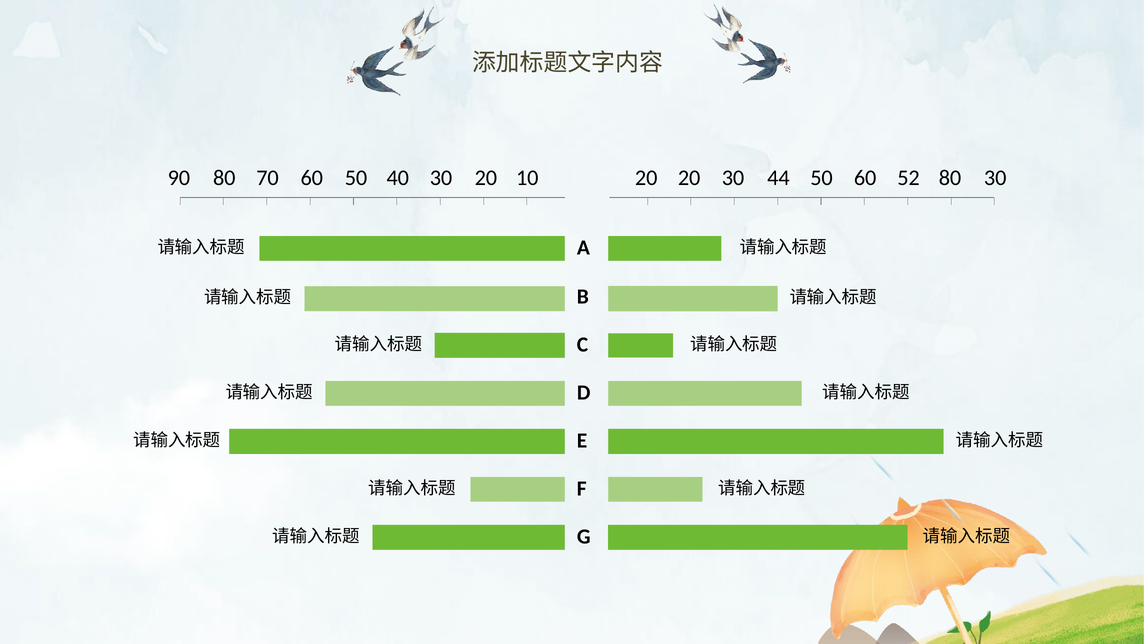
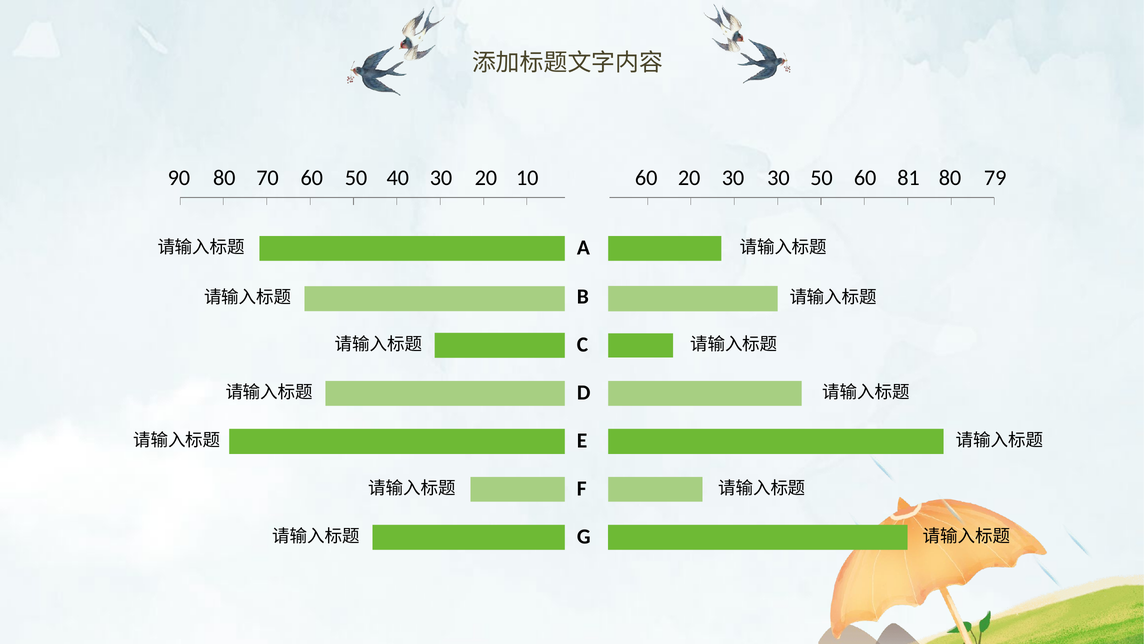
90 20: 20 -> 60
30 44: 44 -> 30
52: 52 -> 81
80 30: 30 -> 79
